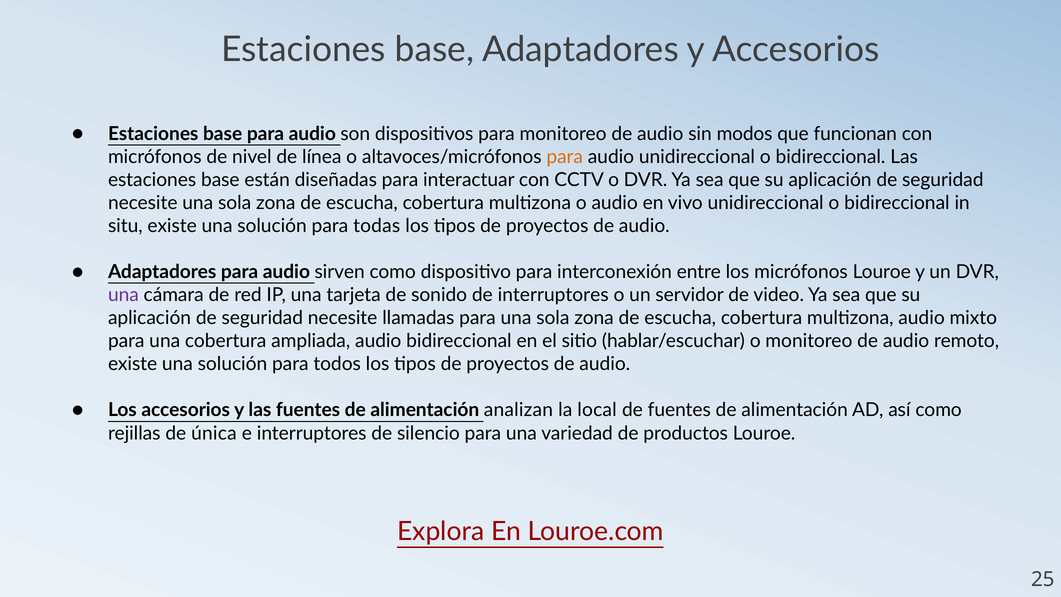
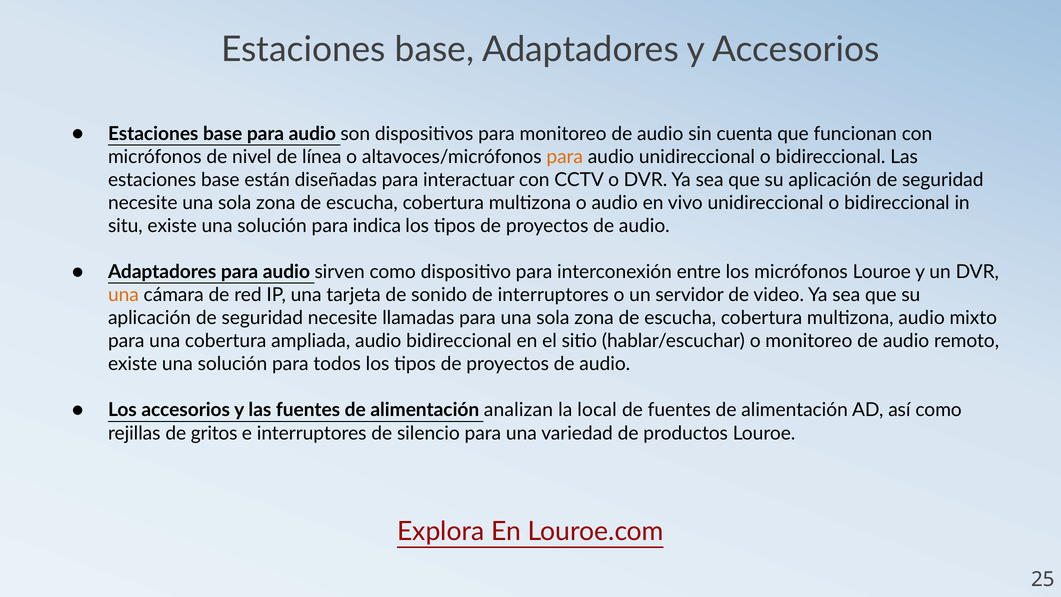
modos: modos -> cuenta
todas: todas -> indica
una at (123, 295) colour: purple -> orange
única: única -> gritos
